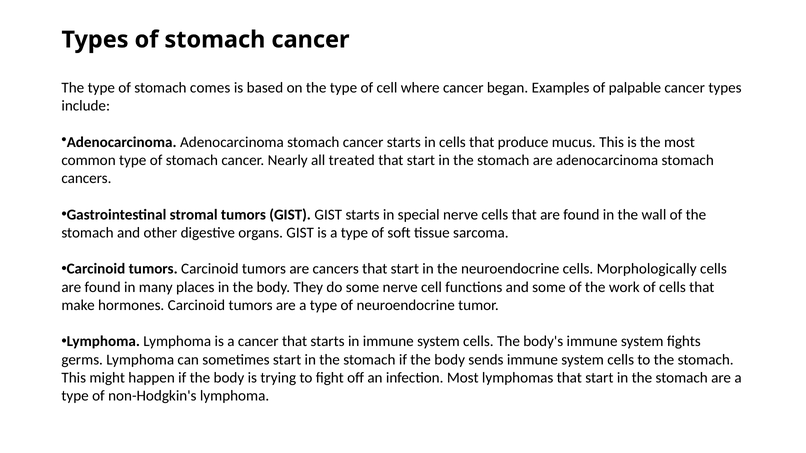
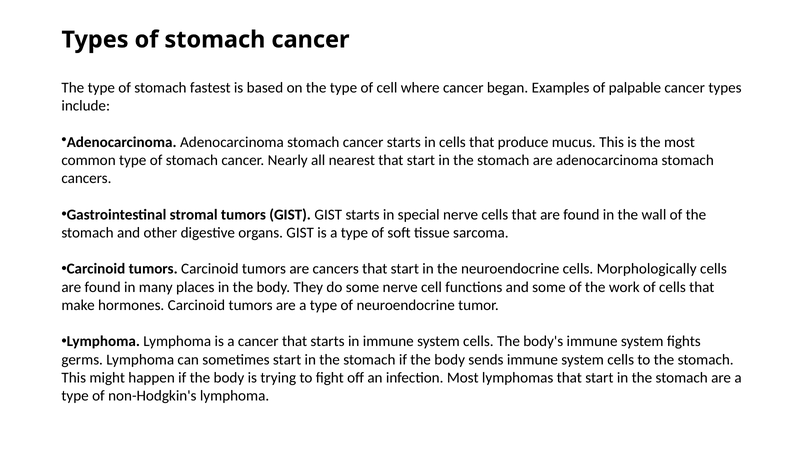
comes: comes -> fastest
treated: treated -> nearest
